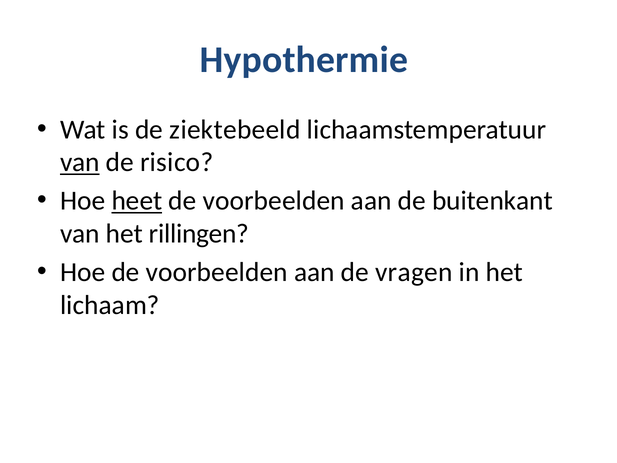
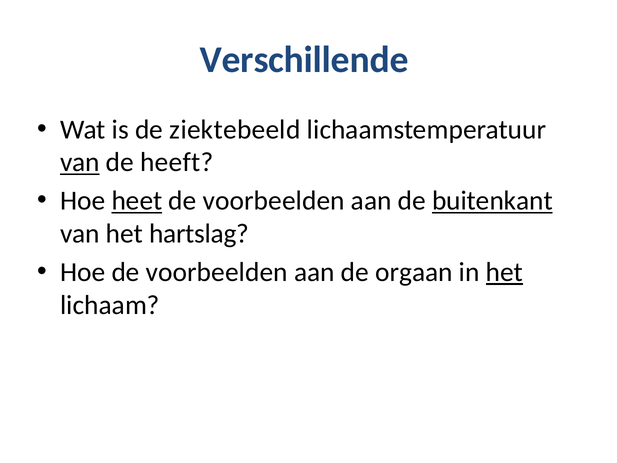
Hypothermie: Hypothermie -> Verschillende
risico: risico -> heeft
buitenkant underline: none -> present
rillingen: rillingen -> hartslag
vragen: vragen -> orgaan
het at (504, 272) underline: none -> present
